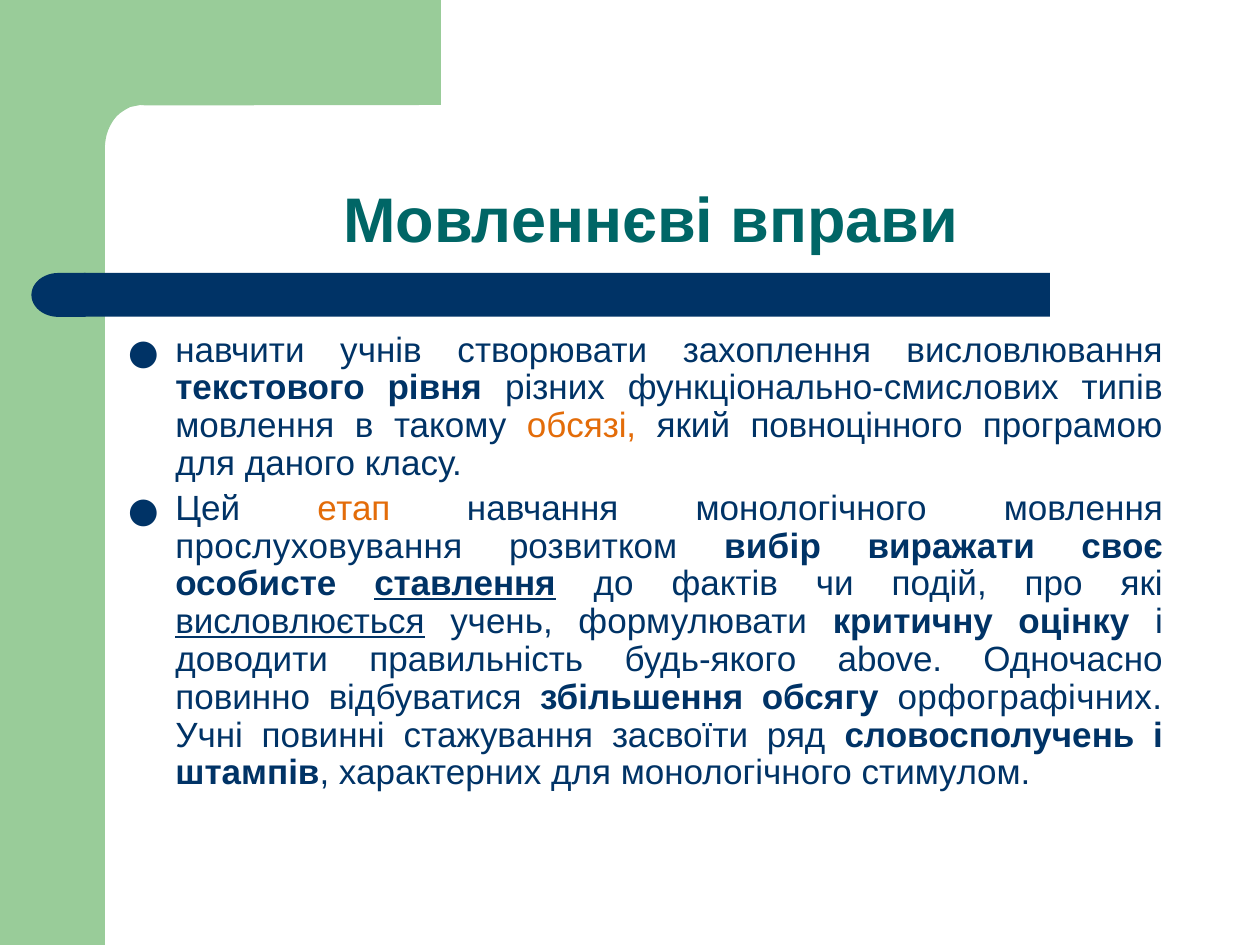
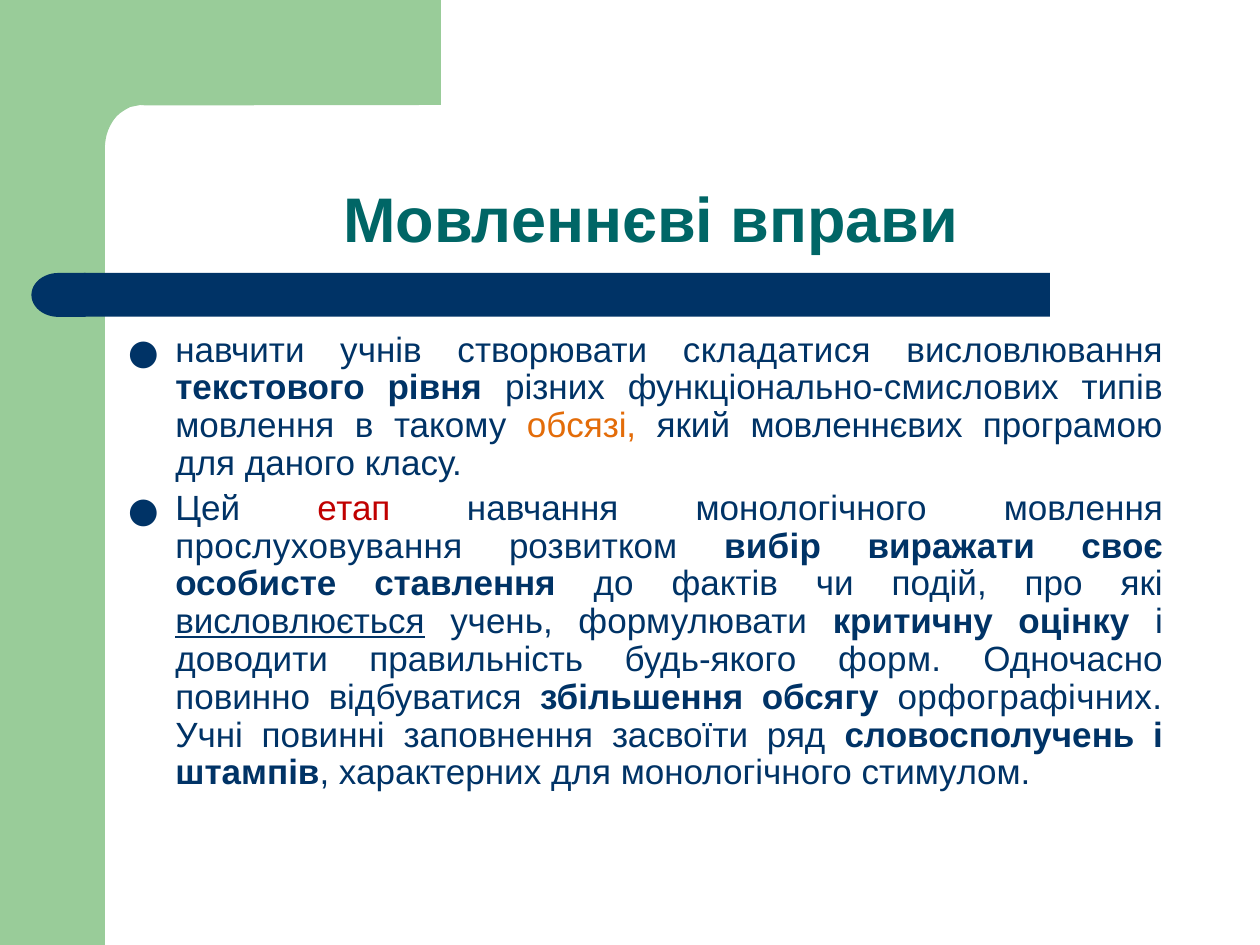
захоплення: захоплення -> складатися
повноцінного: повноцінного -> мовленнєвих
етап colour: orange -> red
ставлення underline: present -> none
above: above -> форм
стажування: стажування -> заповнення
